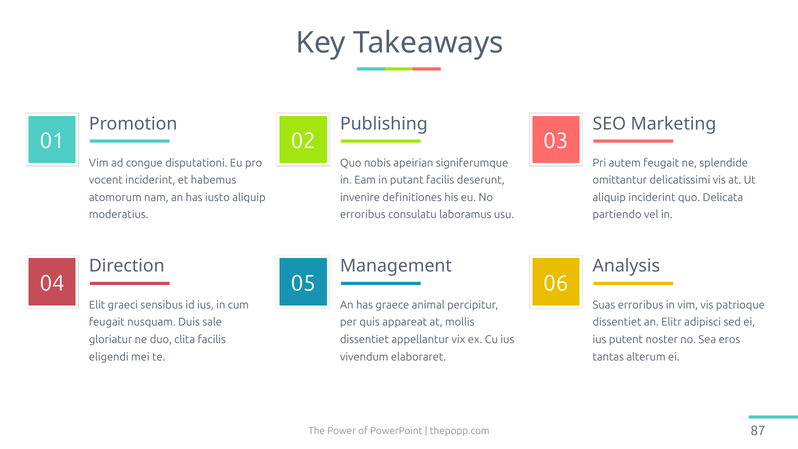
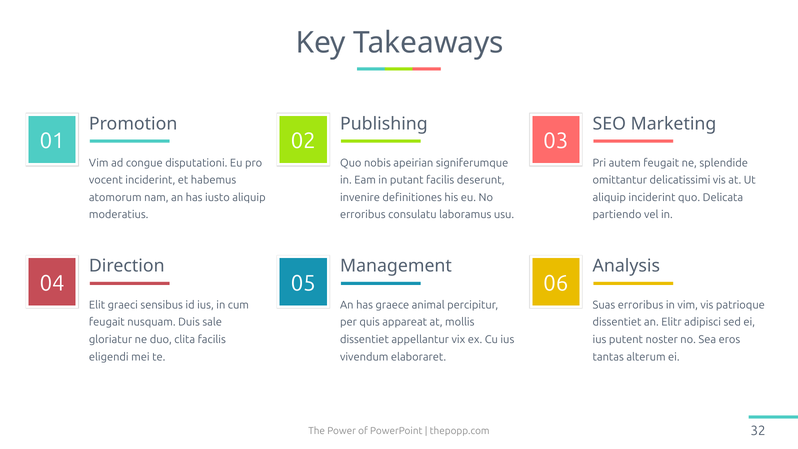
87: 87 -> 32
